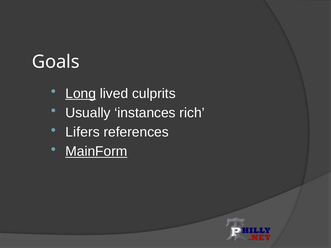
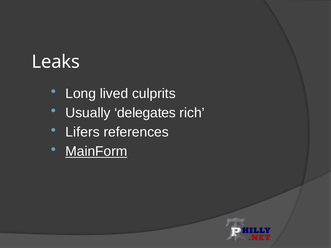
Goals: Goals -> Leaks
Long underline: present -> none
instances: instances -> delegates
